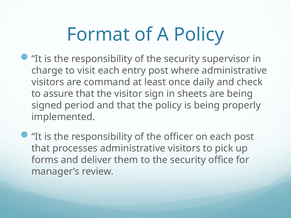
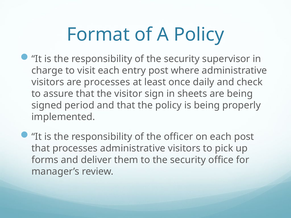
are command: command -> processes
